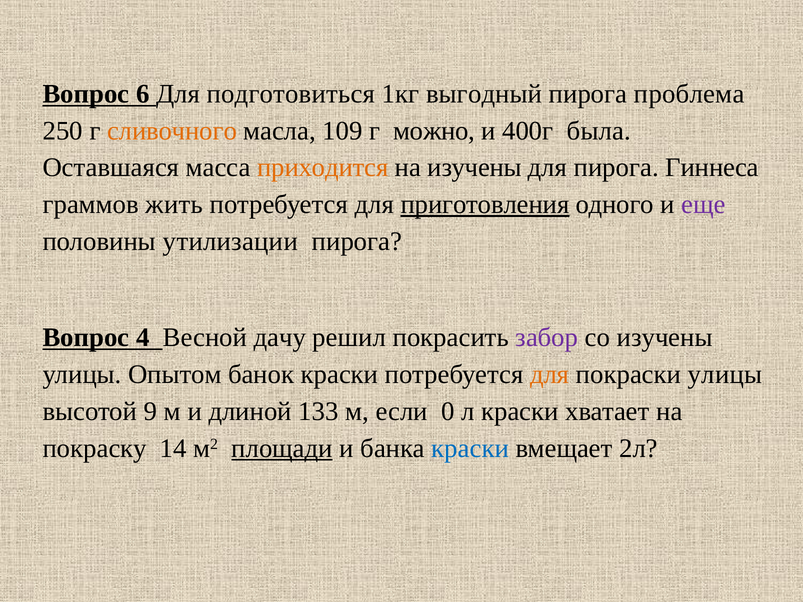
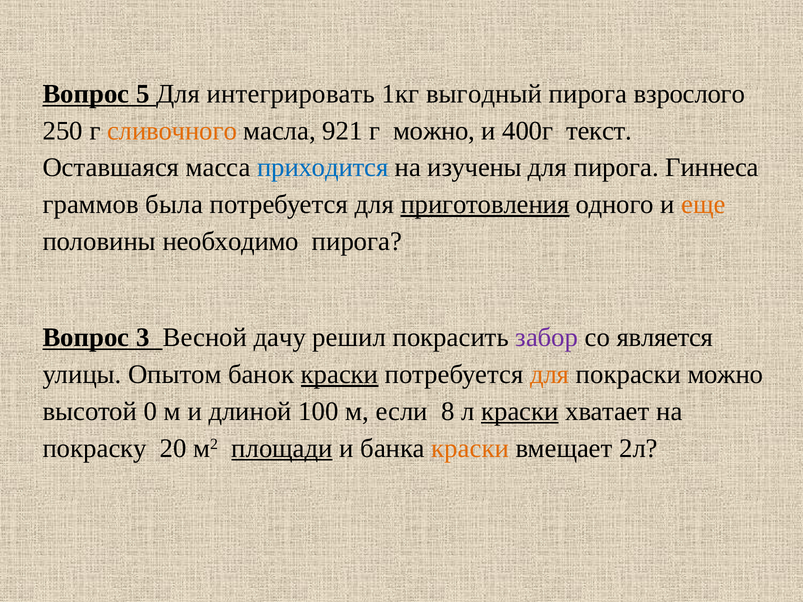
6: 6 -> 5
подготовиться: подготовиться -> интегрировать
проблема: проблема -> взрослого
109: 109 -> 921
была: была -> текст
приходится colour: orange -> blue
жить: жить -> была
еще colour: purple -> orange
утилизации: утилизации -> необходимо
4: 4 -> 3
со изучены: изучены -> является
краски at (340, 375) underline: none -> present
покраски улицы: улицы -> можно
9: 9 -> 0
133: 133 -> 100
0: 0 -> 8
краски at (520, 412) underline: none -> present
14: 14 -> 20
краски at (470, 448) colour: blue -> orange
